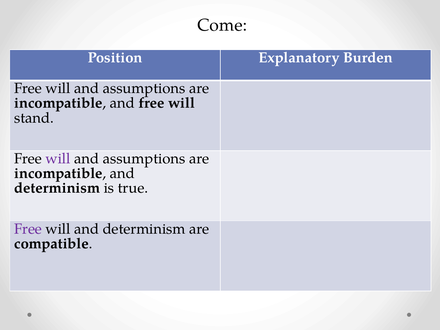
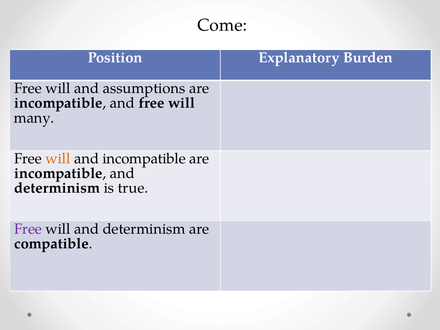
stand: stand -> many
will at (58, 159) colour: purple -> orange
assumptions at (144, 159): assumptions -> incompatible
